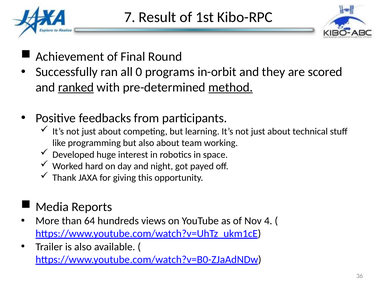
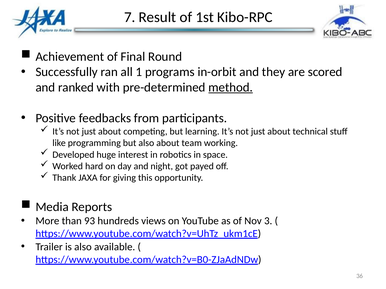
0: 0 -> 1
ranked underline: present -> none
64: 64 -> 93
4: 4 -> 3
